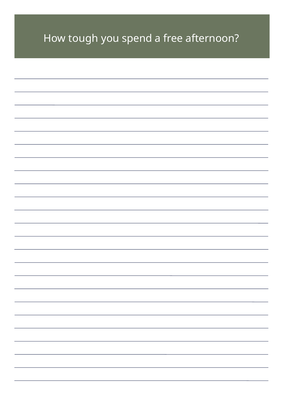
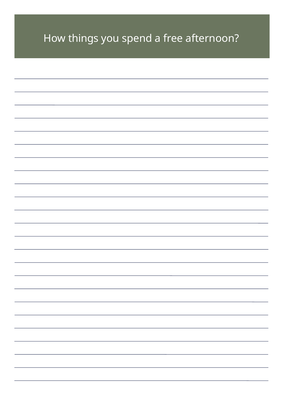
tough: tough -> things
